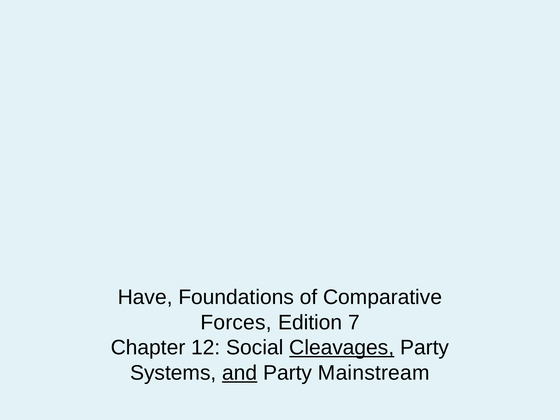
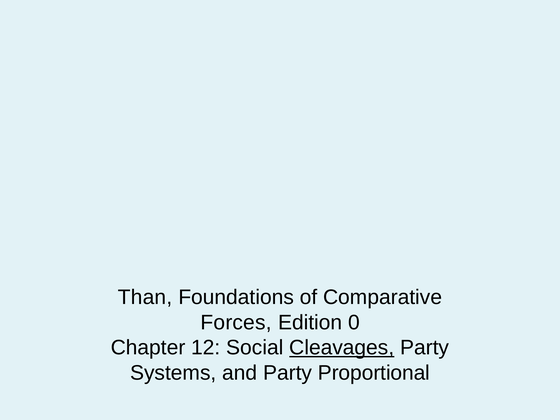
Have: Have -> Than
7: 7 -> 0
and underline: present -> none
Mainstream: Mainstream -> Proportional
